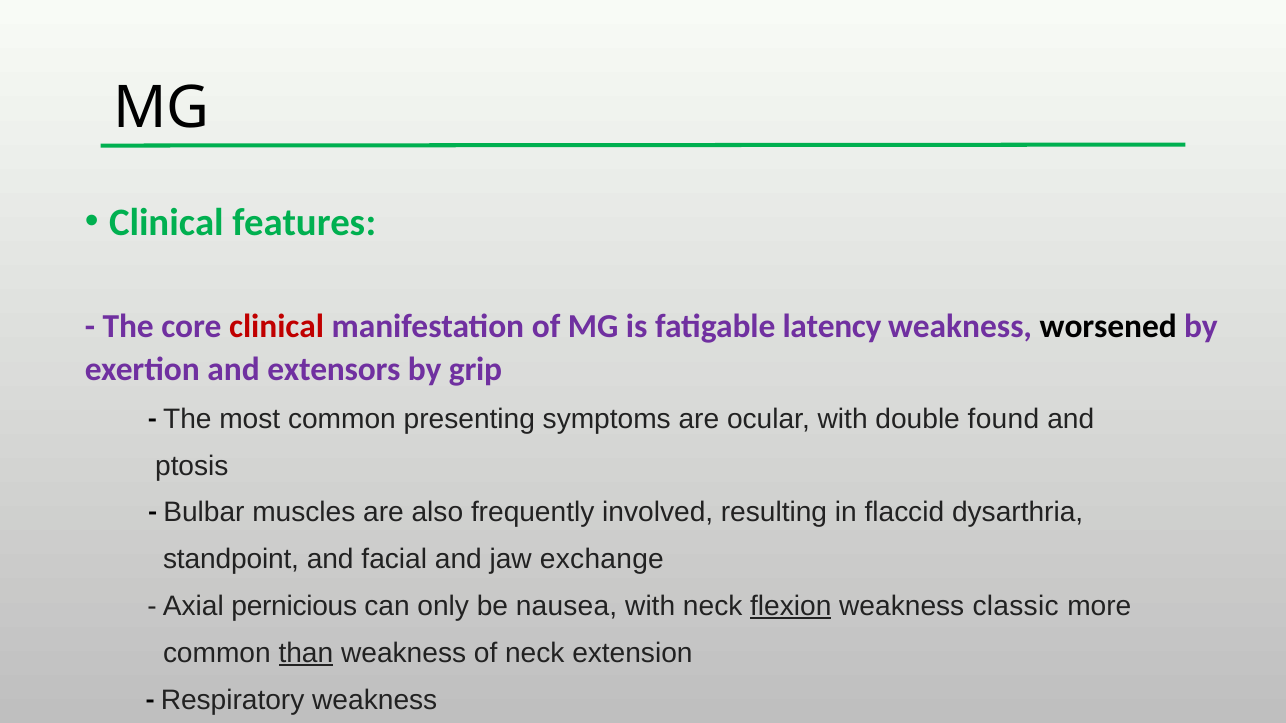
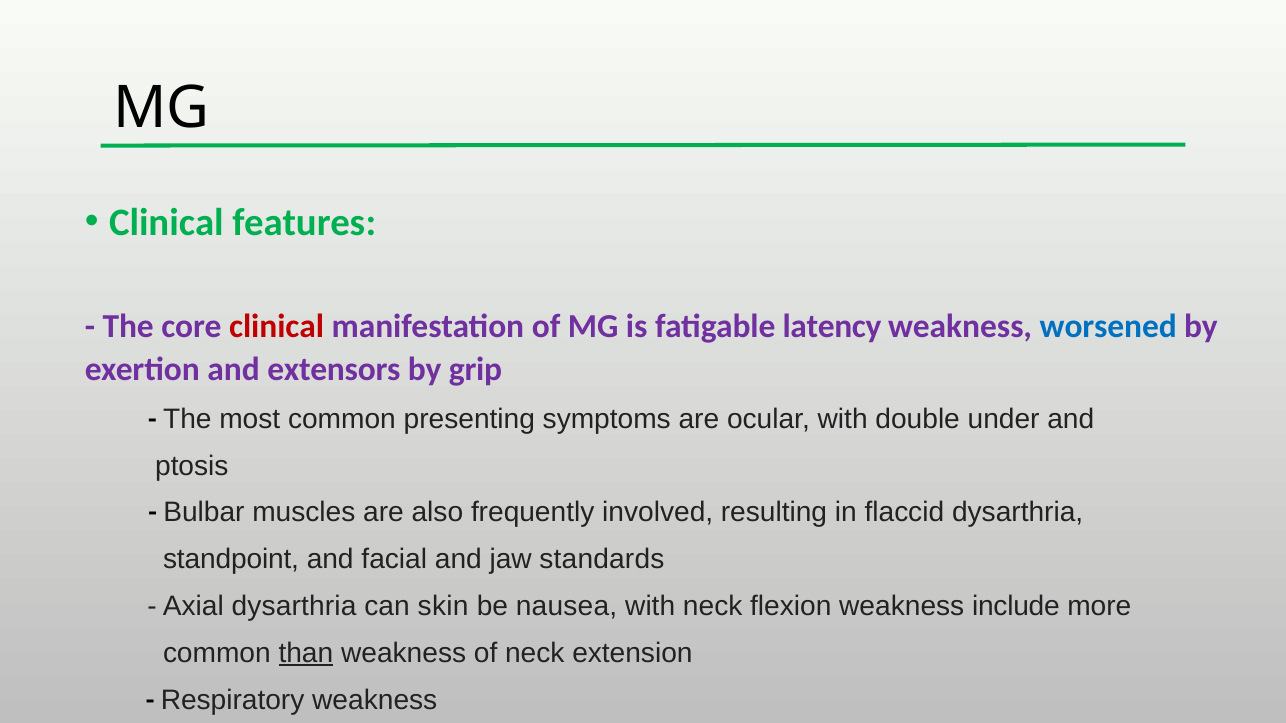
worsened colour: black -> blue
found: found -> under
exchange: exchange -> standards
Axial pernicious: pernicious -> dysarthria
only: only -> skin
flexion underline: present -> none
classic: classic -> include
